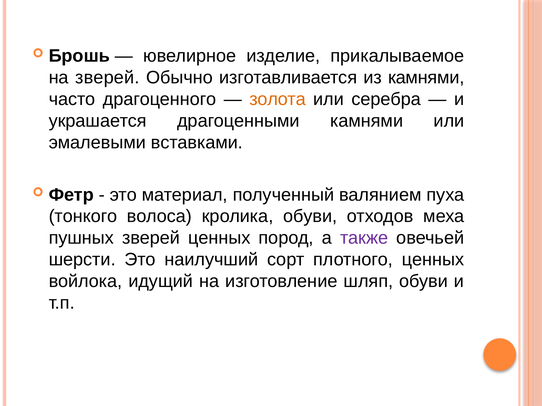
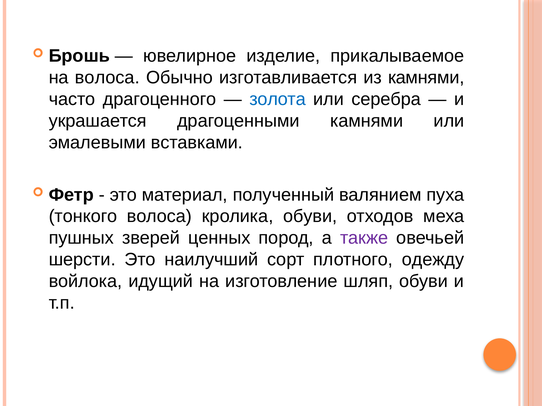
на зверей: зверей -> волоса
золота colour: orange -> blue
плотного ценных: ценных -> одежду
